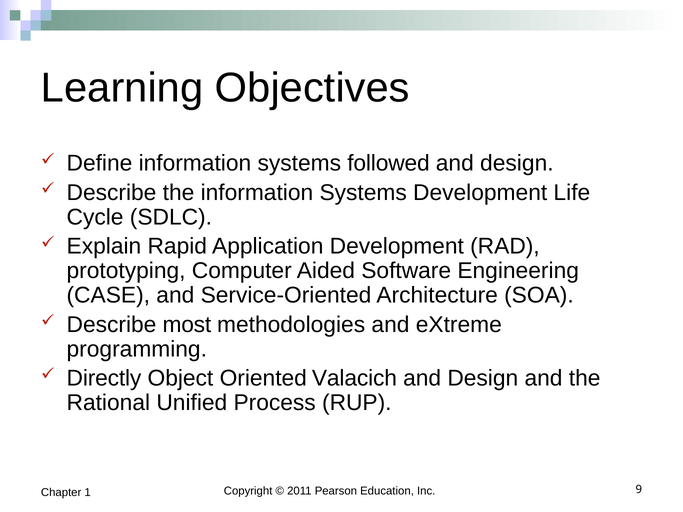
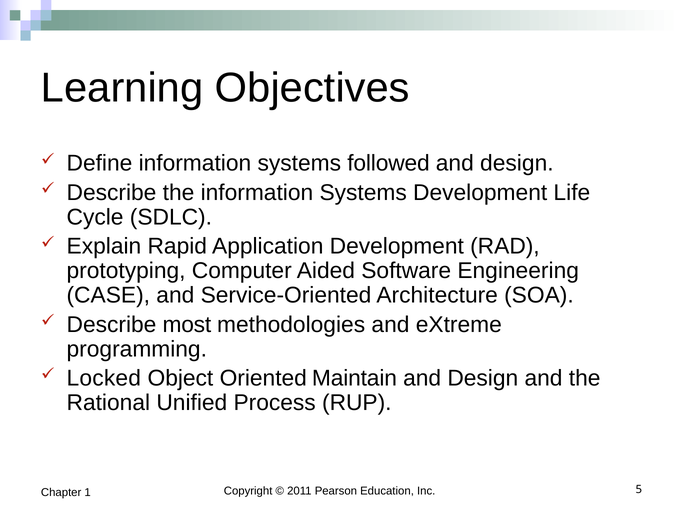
Directly: Directly -> Locked
Valacich: Valacich -> Maintain
9: 9 -> 5
